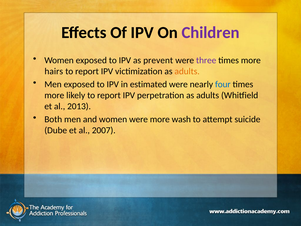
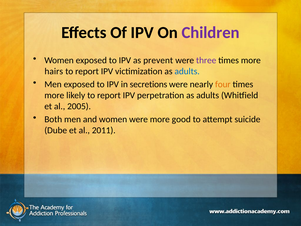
adults at (187, 71) colour: orange -> blue
estimated: estimated -> secretions
four colour: blue -> orange
2013: 2013 -> 2005
wash: wash -> good
2007: 2007 -> 2011
